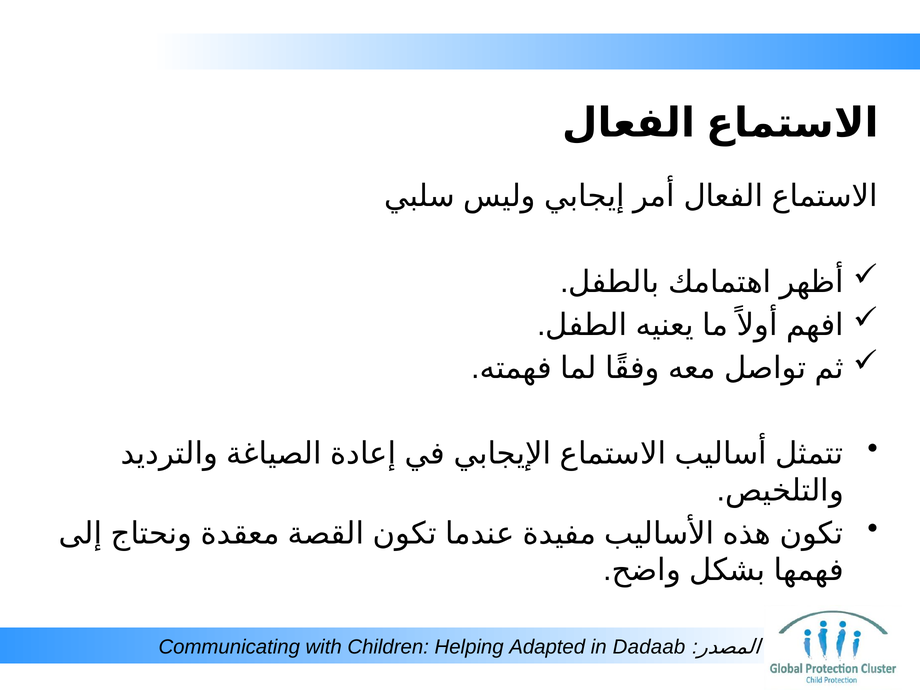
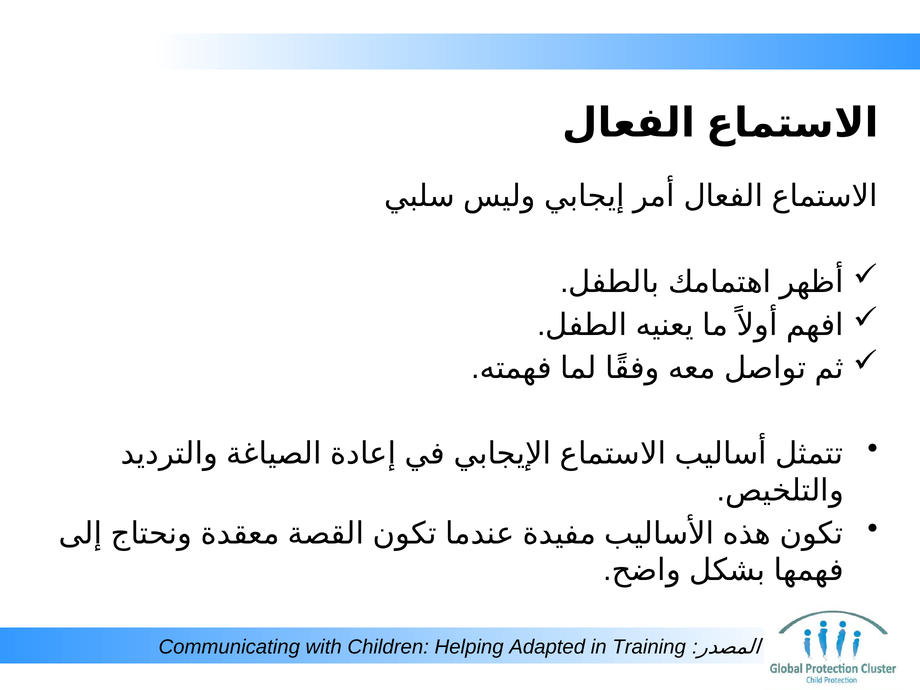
Dadaab: Dadaab -> Training
